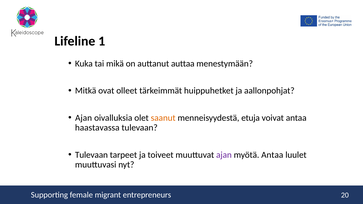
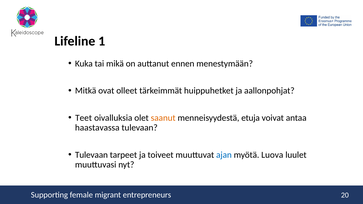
auttaa: auttaa -> ennen
Ajan at (84, 118): Ajan -> Teet
ajan at (224, 155) colour: purple -> blue
myötä Antaa: Antaa -> Luova
